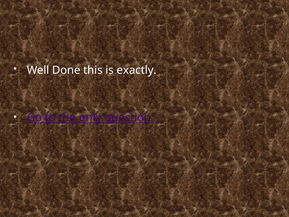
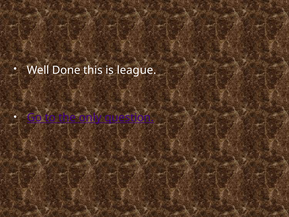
exactly: exactly -> league
